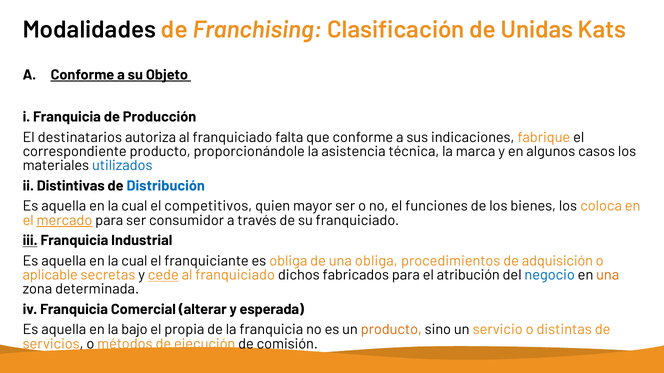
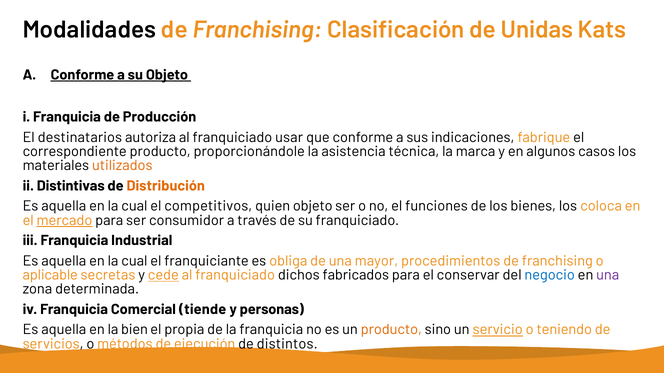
falta: falta -> usar
utilizados colour: blue -> orange
Distribución colour: blue -> orange
quien mayor: mayor -> objeto
iii underline: present -> none
una obliga: obliga -> mayor
procedimientos de adquisición: adquisición -> franchising
atribución: atribución -> conservar
una at (608, 275) colour: orange -> purple
alterar: alterar -> tiende
esperada: esperada -> personas
bajo: bajo -> bien
servicio underline: none -> present
distintas: distintas -> teniendo
comisión: comisión -> distintos
